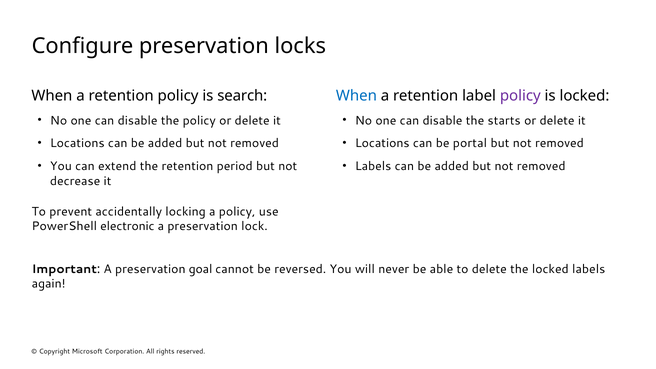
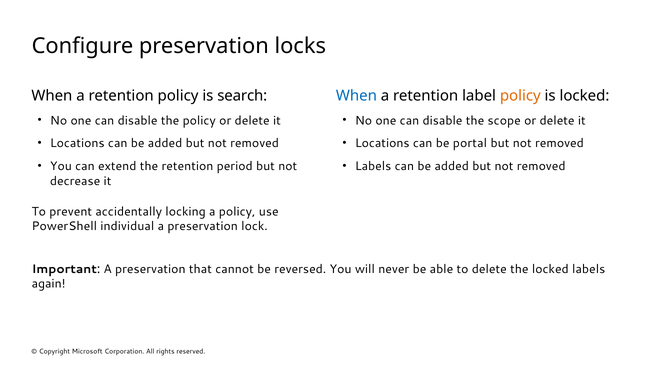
policy at (520, 96) colour: purple -> orange
starts: starts -> scope
electronic: electronic -> individual
goal: goal -> that
